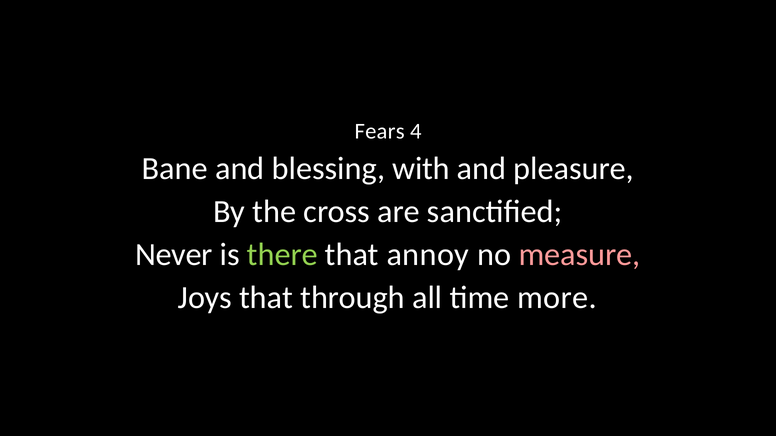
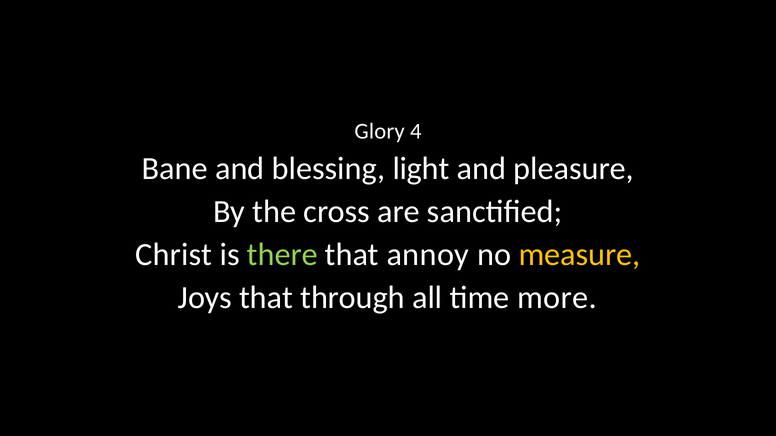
Fears: Fears -> Glory
with: with -> light
Never: Never -> Christ
measure colour: pink -> yellow
